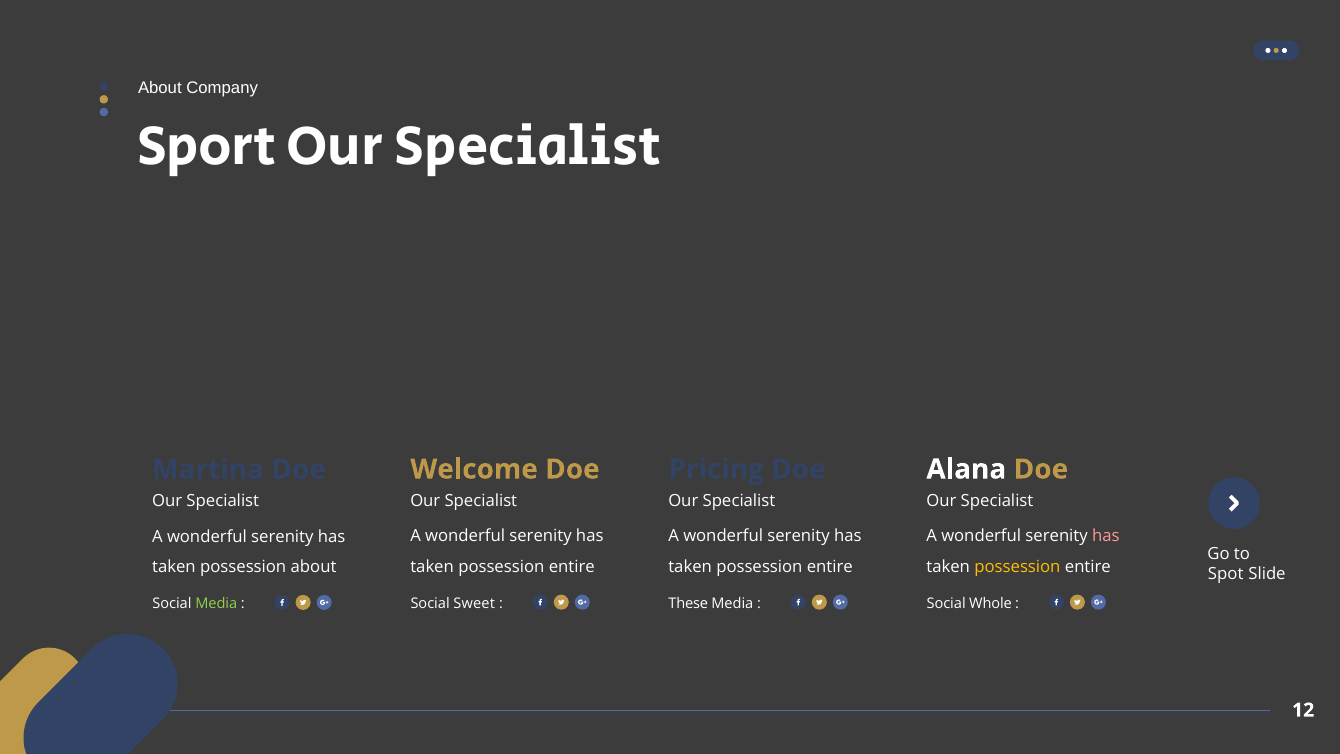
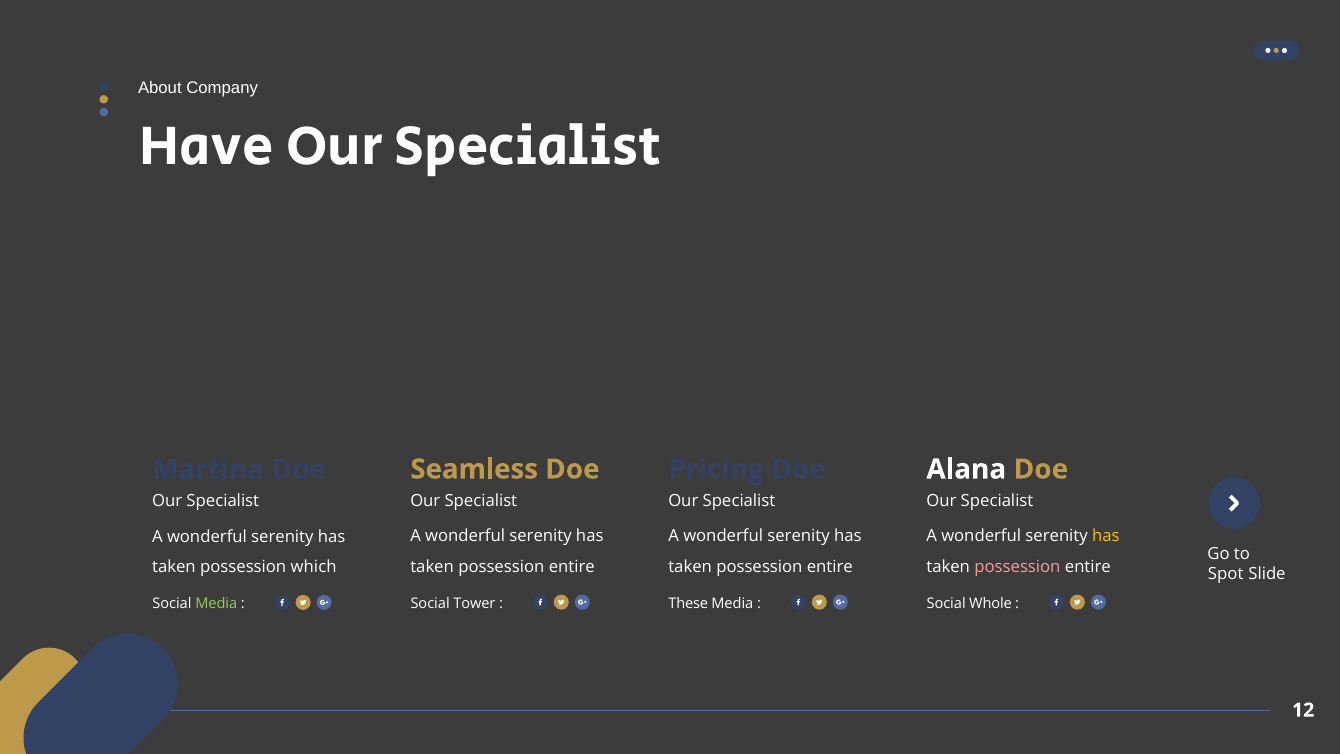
Sport: Sport -> Have
Welcome: Welcome -> Seamless
has at (1106, 536) colour: pink -> yellow
possession at (1017, 566) colour: yellow -> pink
possession about: about -> which
Sweet: Sweet -> Tower
